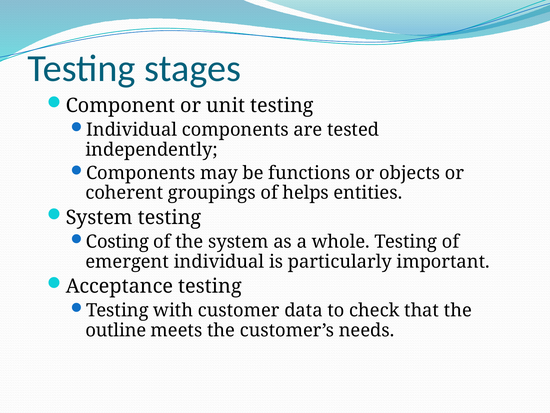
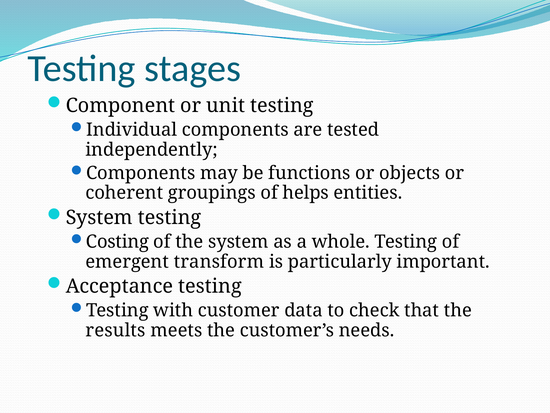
emergent individual: individual -> transform
outline: outline -> results
